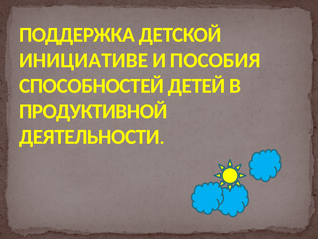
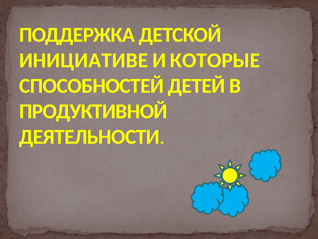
ПОСОБИЯ: ПОСОБИЯ -> КОТОРЫЕ
